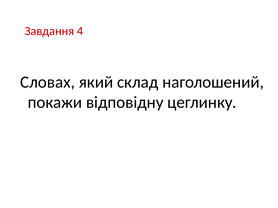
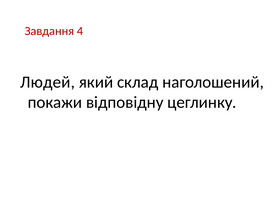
Словах: Словах -> Людей
